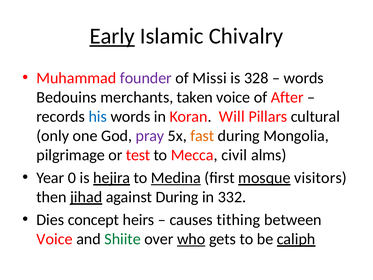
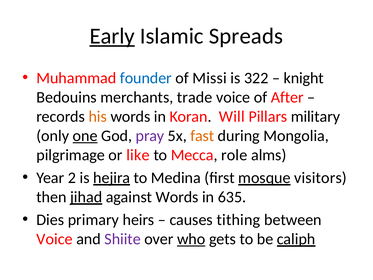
Chivalry: Chivalry -> Spreads
founder colour: purple -> blue
328: 328 -> 322
words at (304, 78): words -> knight
taken: taken -> trade
his colour: blue -> orange
cultural: cultural -> military
one underline: none -> present
test: test -> like
civil: civil -> role
0: 0 -> 2
Medina underline: present -> none
against During: During -> Words
332: 332 -> 635
concept: concept -> primary
Shiite colour: green -> purple
